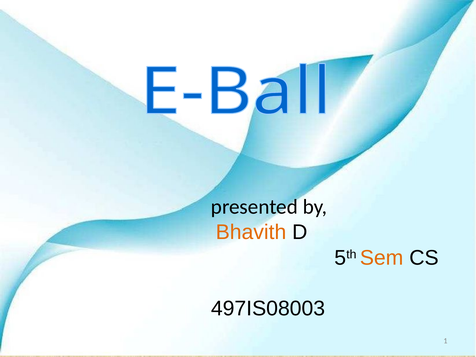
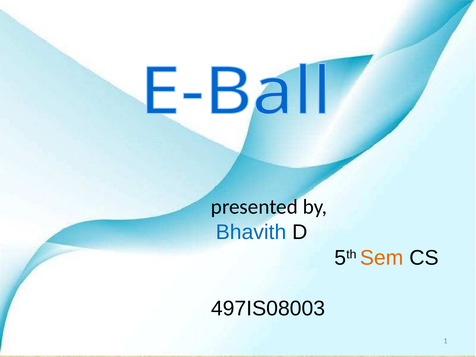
Bhavith colour: orange -> blue
